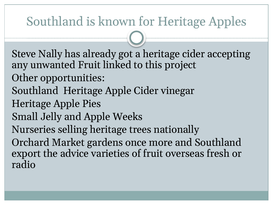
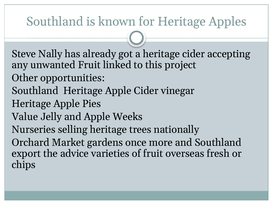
Small: Small -> Value
radio: radio -> chips
